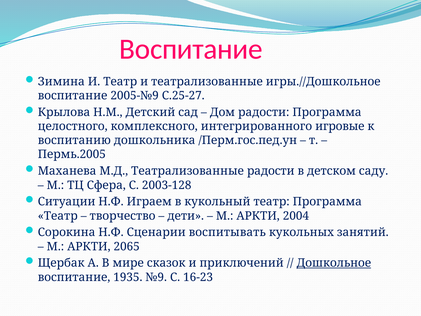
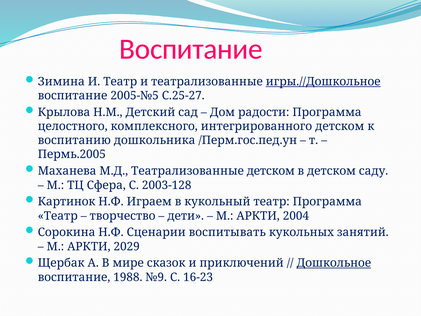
игры.//Дошкольное underline: none -> present
2005-№9: 2005-№9 -> 2005-№5
интегрированного игровые: игровые -> детском
Театрализованные радости: радости -> детском
Ситуации: Ситуации -> Картинок
2065: 2065 -> 2029
1935: 1935 -> 1988
